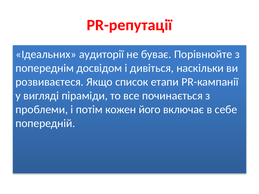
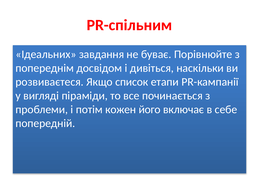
PR-репутації: PR-репутації -> PR-спільним
аудиторії: аудиторії -> завдання
